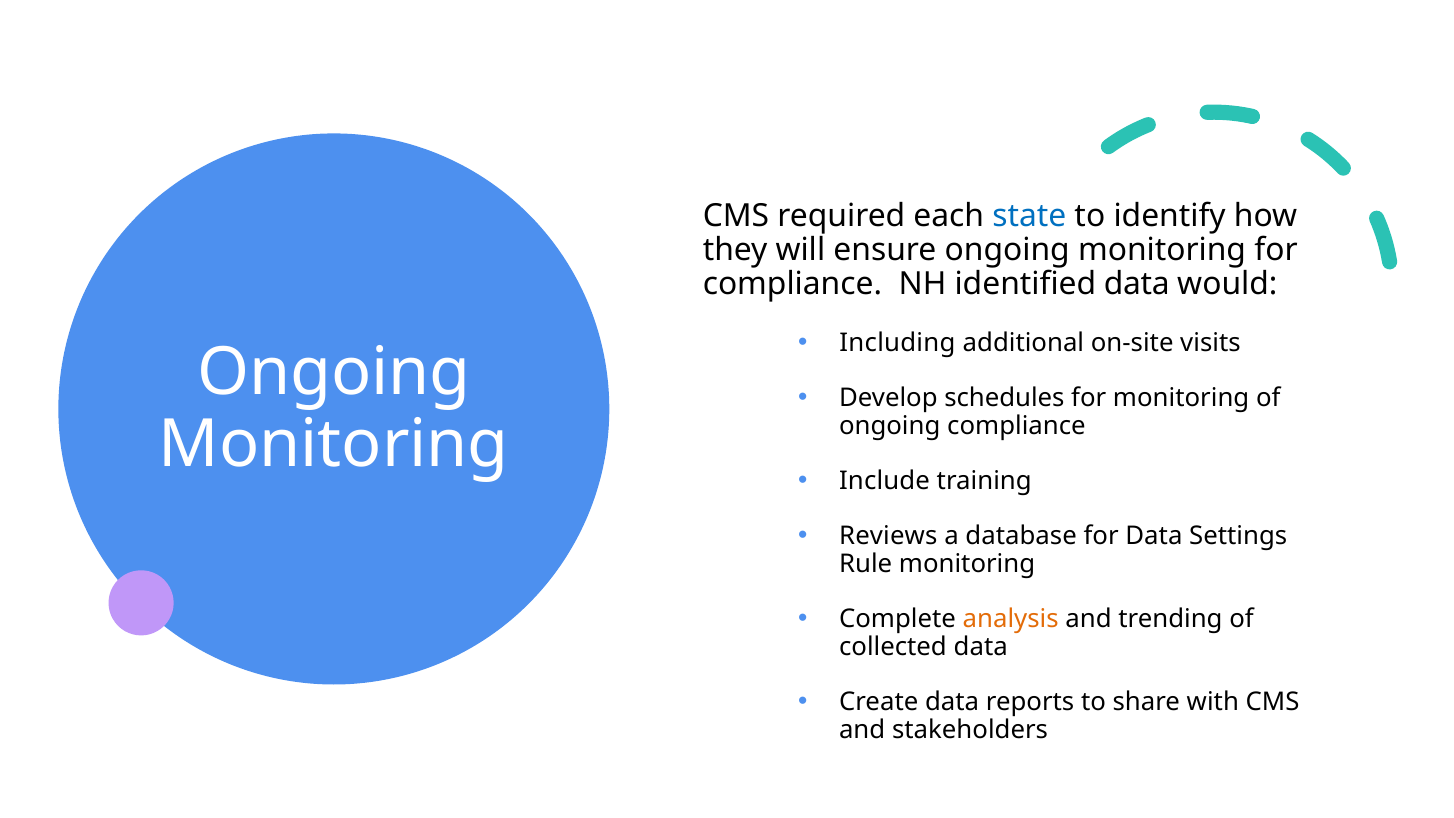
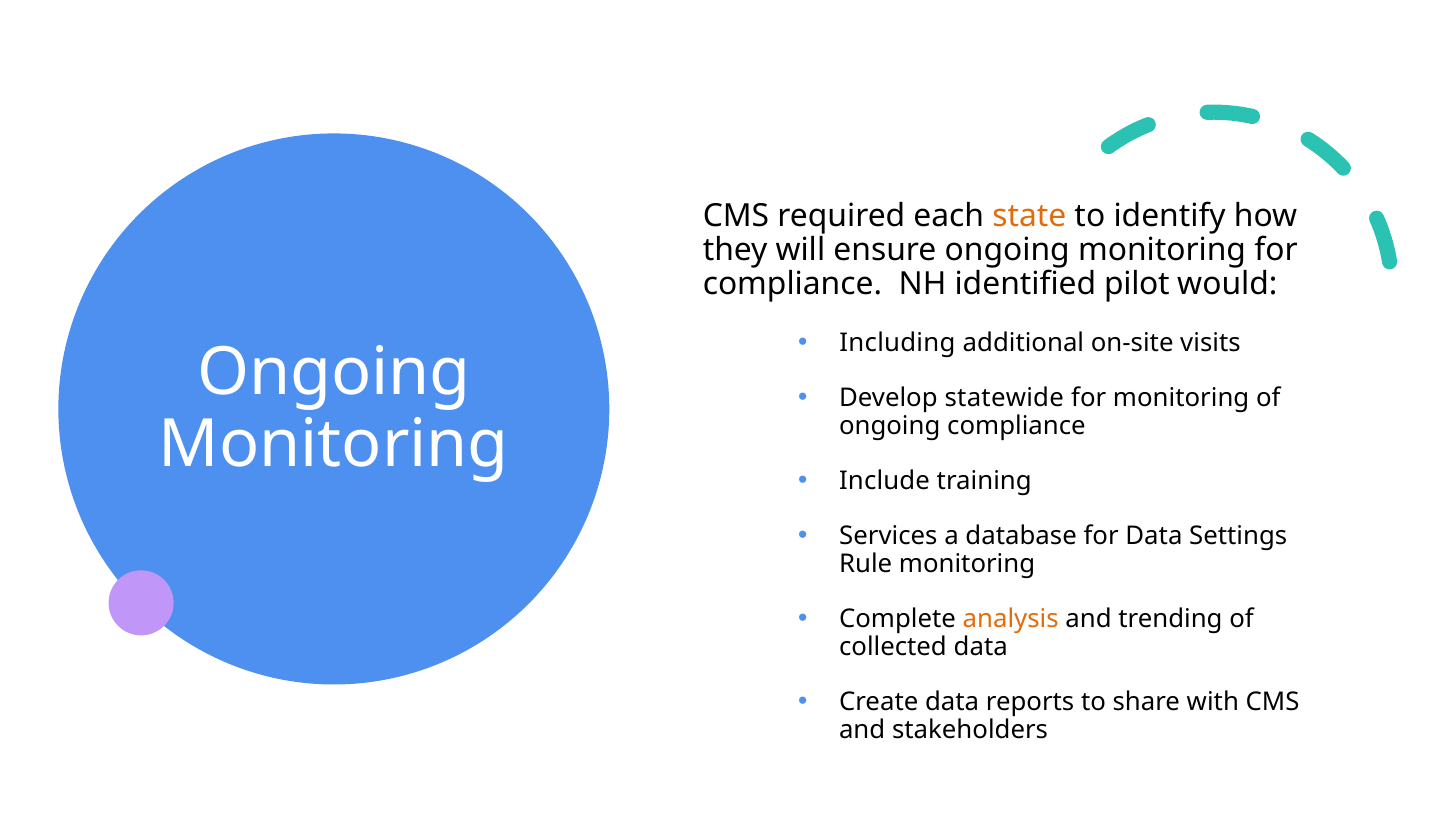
state colour: blue -> orange
identified data: data -> pilot
schedules: schedules -> statewide
Reviews: Reviews -> Services
